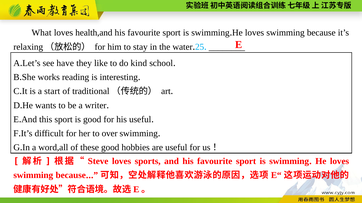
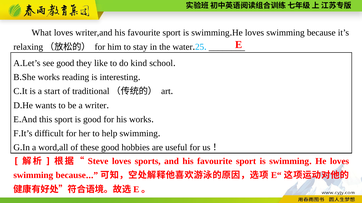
health,and: health,and -> writer,and
see have: have -> good
his useful: useful -> works
over: over -> help
